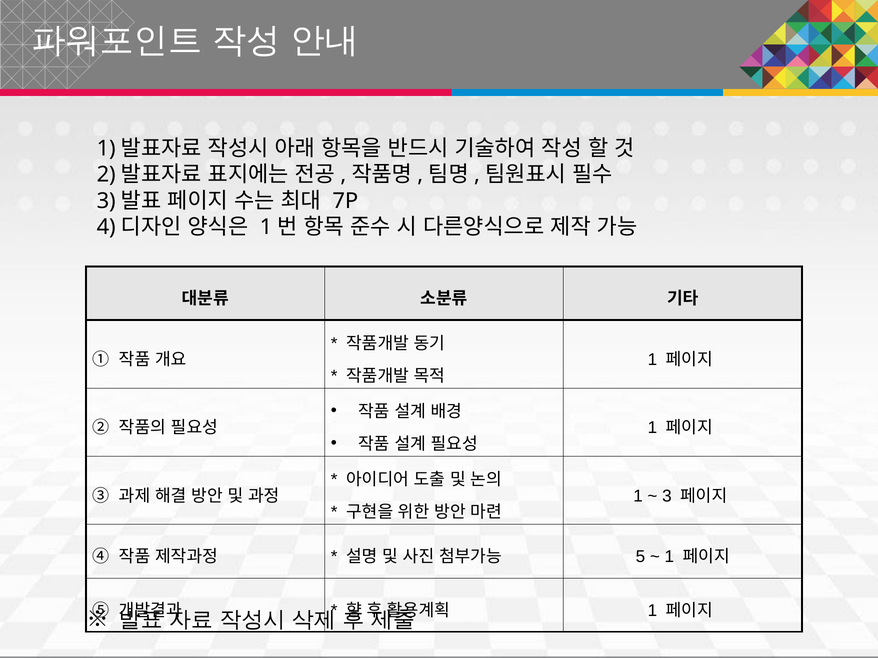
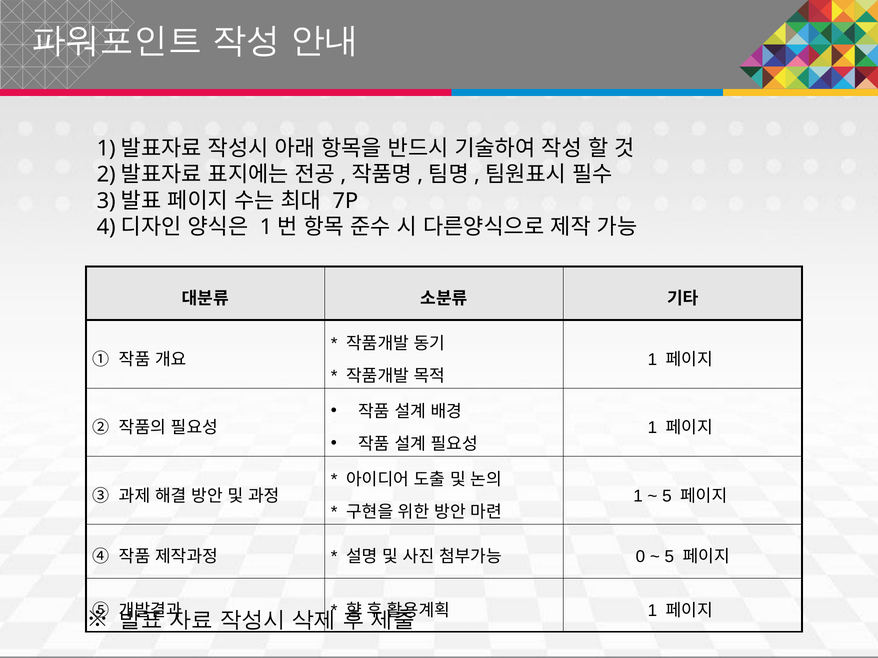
3 at (667, 496): 3 -> 5
5: 5 -> 0
1 at (669, 557): 1 -> 5
